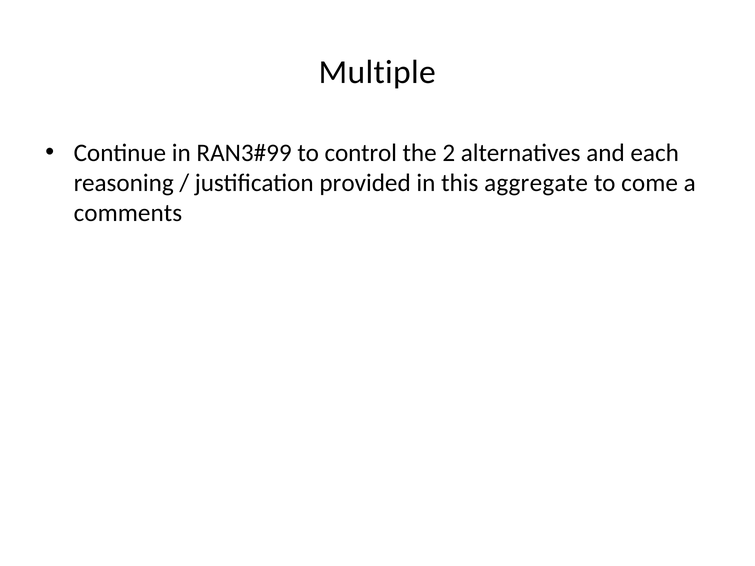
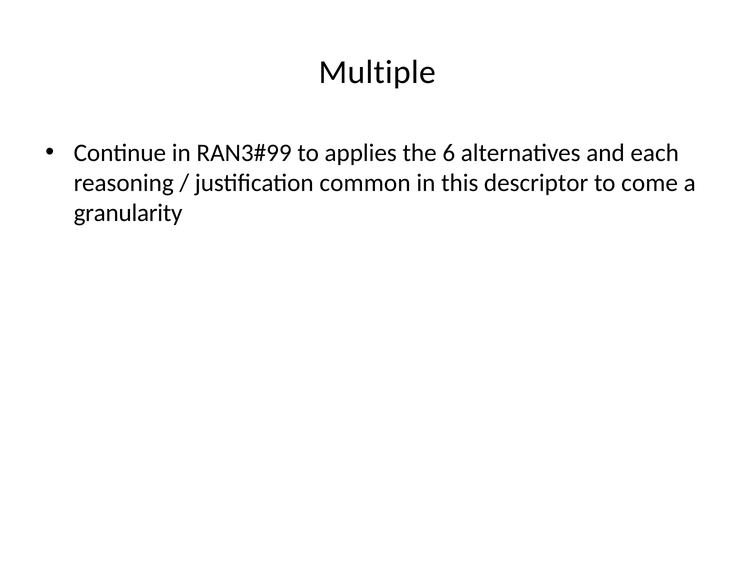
control: control -> applies
2: 2 -> 6
provided: provided -> common
aggregate: aggregate -> descriptor
comments: comments -> granularity
